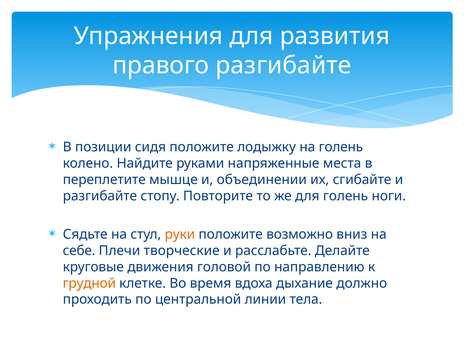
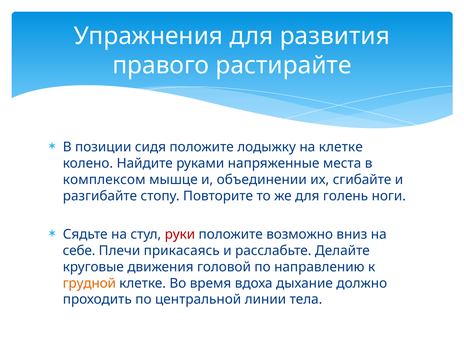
правого разгибайте: разгибайте -> растирайте
на голень: голень -> клетке
переплетите: переплетите -> комплексом
руки colour: orange -> red
творческие: творческие -> прикасаясь
